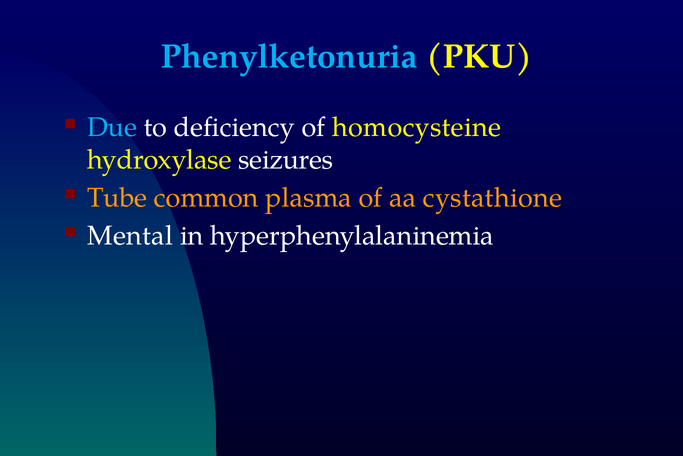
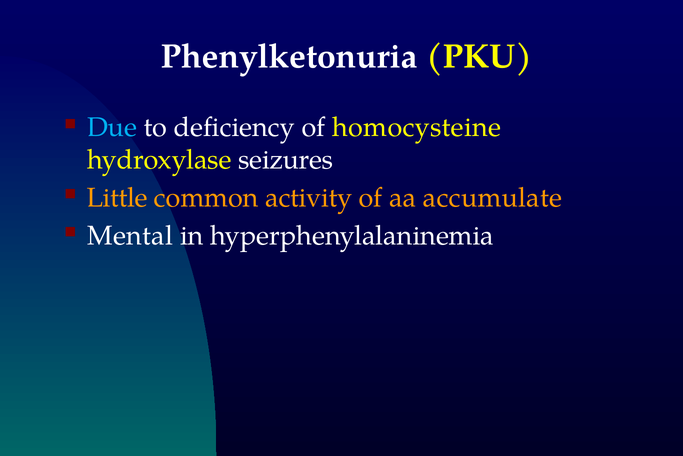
Phenylketonuria colour: light blue -> white
Tube: Tube -> Little
plasma: plasma -> activity
cystathione: cystathione -> accumulate
